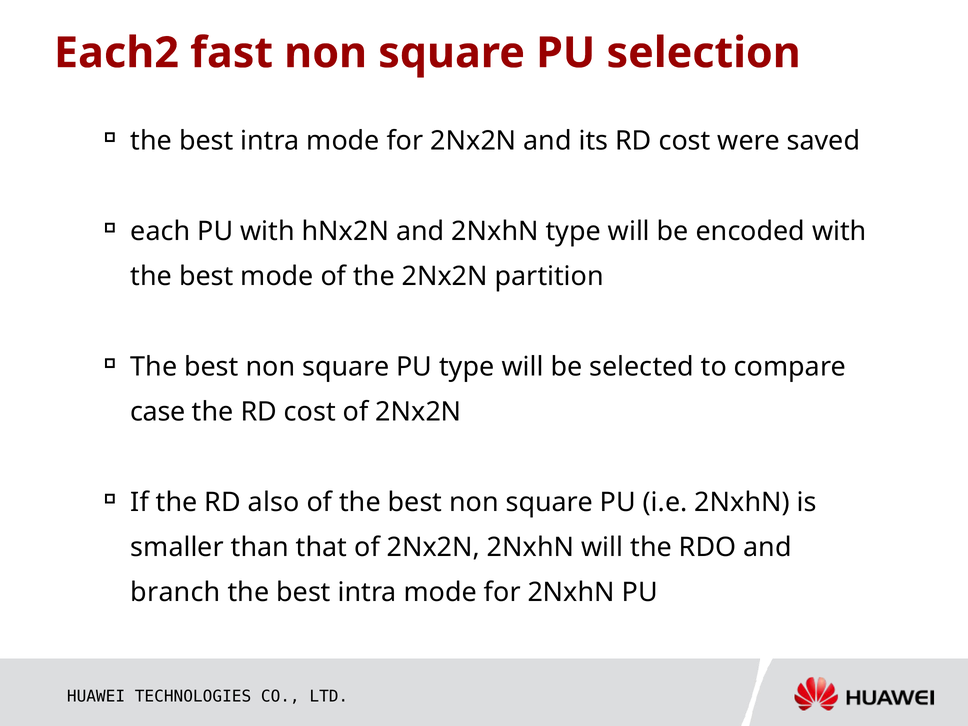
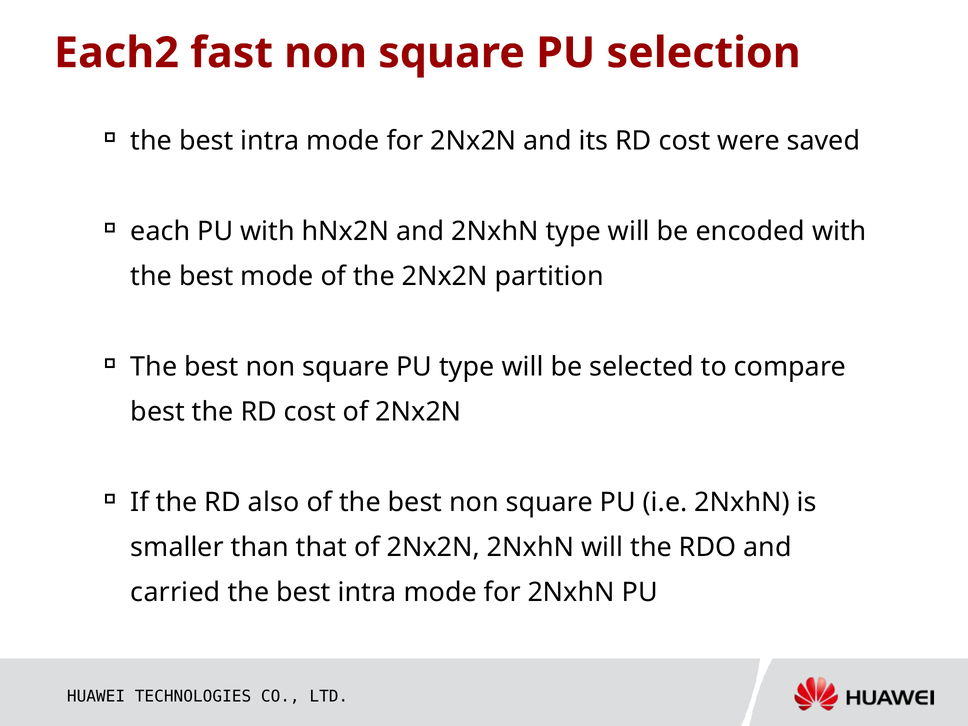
case at (158, 412): case -> best
branch: branch -> carried
